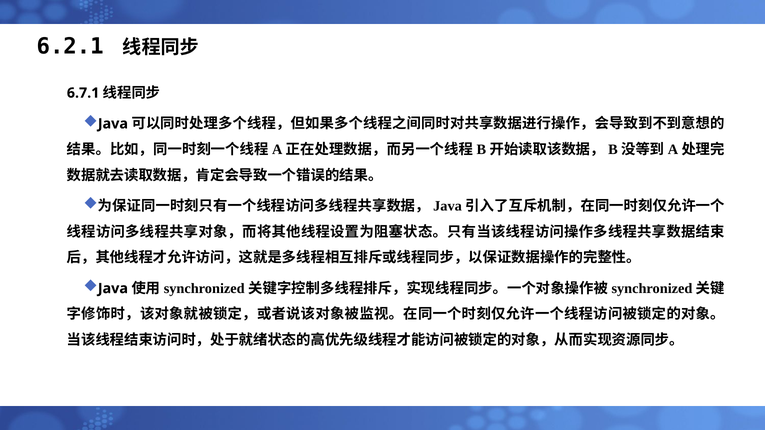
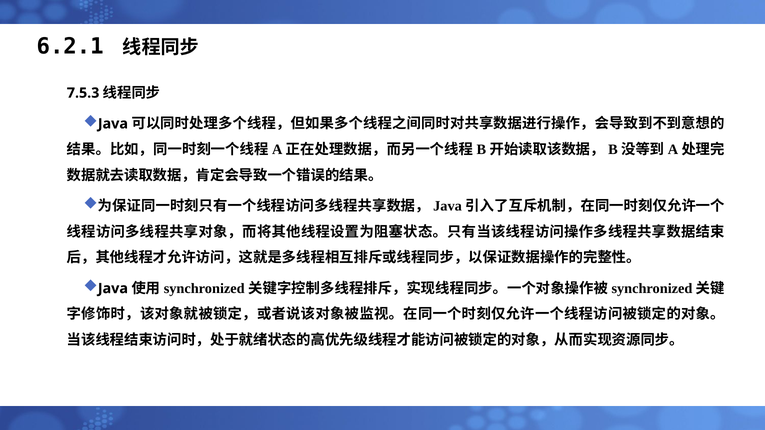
6.7.1: 6.7.1 -> 7.5.3
